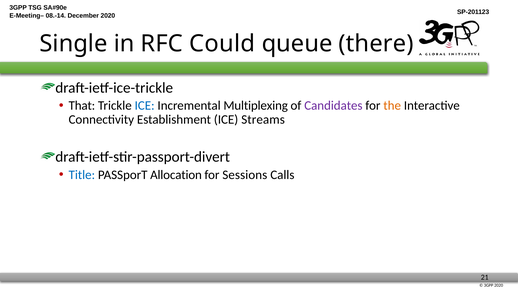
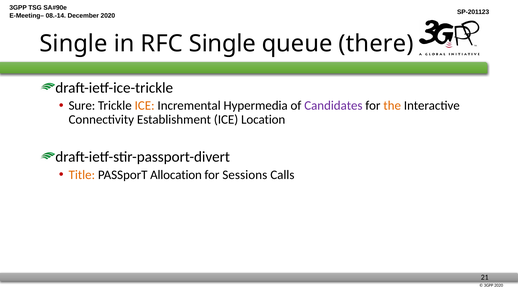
RFC Could: Could -> Single
That: That -> Sure
ICE at (145, 105) colour: blue -> orange
Multiplexing: Multiplexing -> Hypermedia
Streams: Streams -> Location
Title colour: blue -> orange
